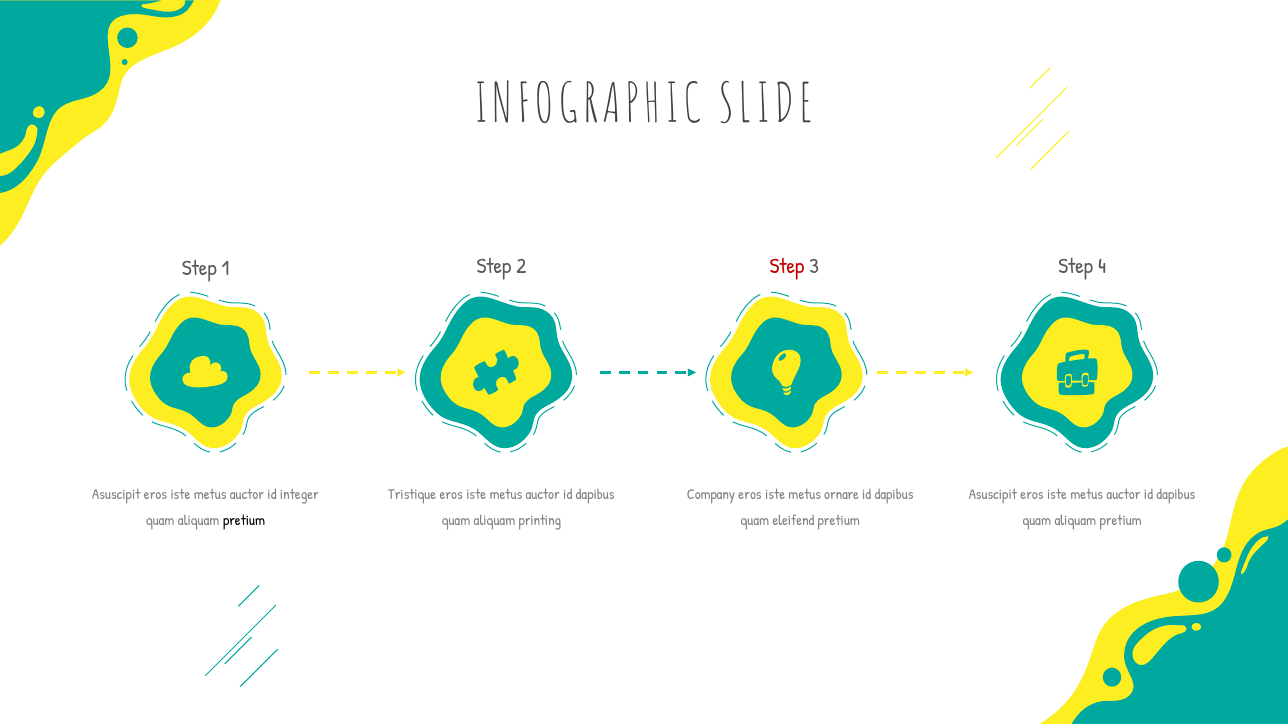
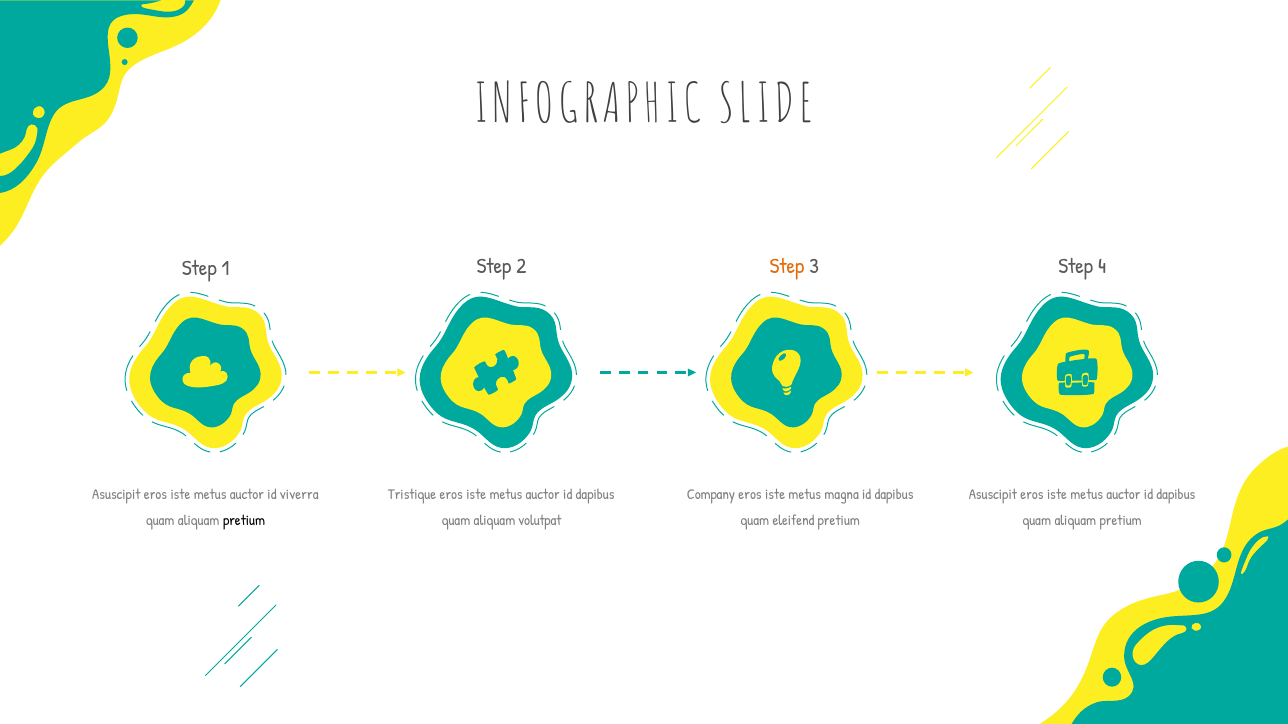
Step at (787, 266) colour: red -> orange
integer: integer -> viverra
ornare: ornare -> magna
printing: printing -> volutpat
